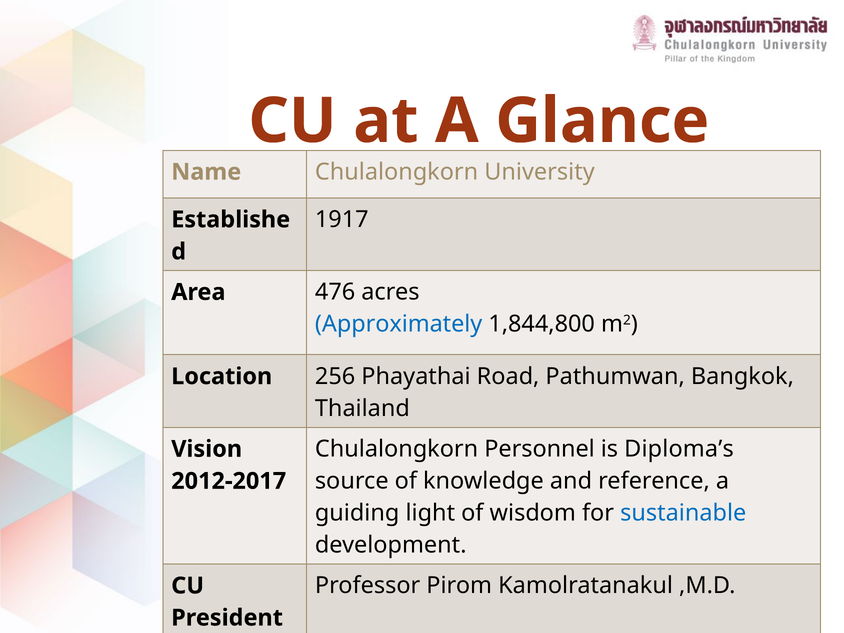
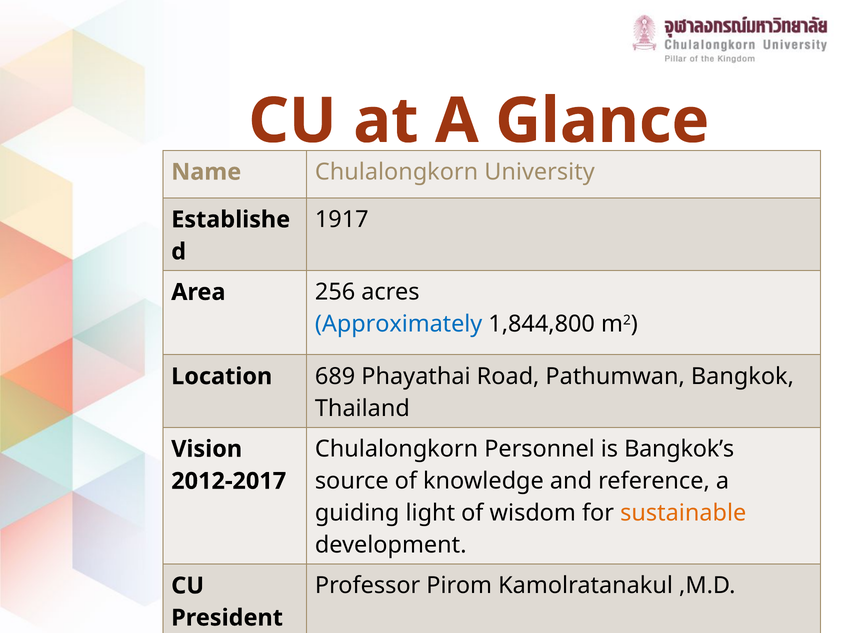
476: 476 -> 256
256: 256 -> 689
Diploma’s: Diploma’s -> Bangkok’s
sustainable colour: blue -> orange
